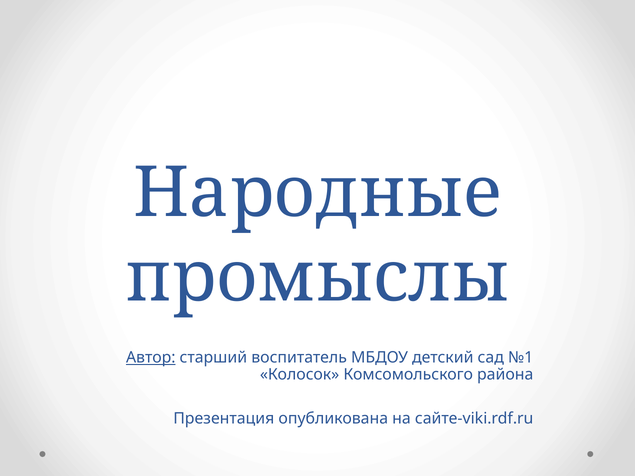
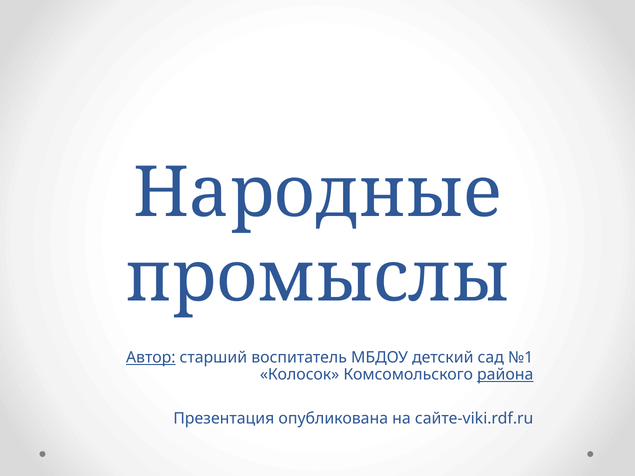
района underline: none -> present
